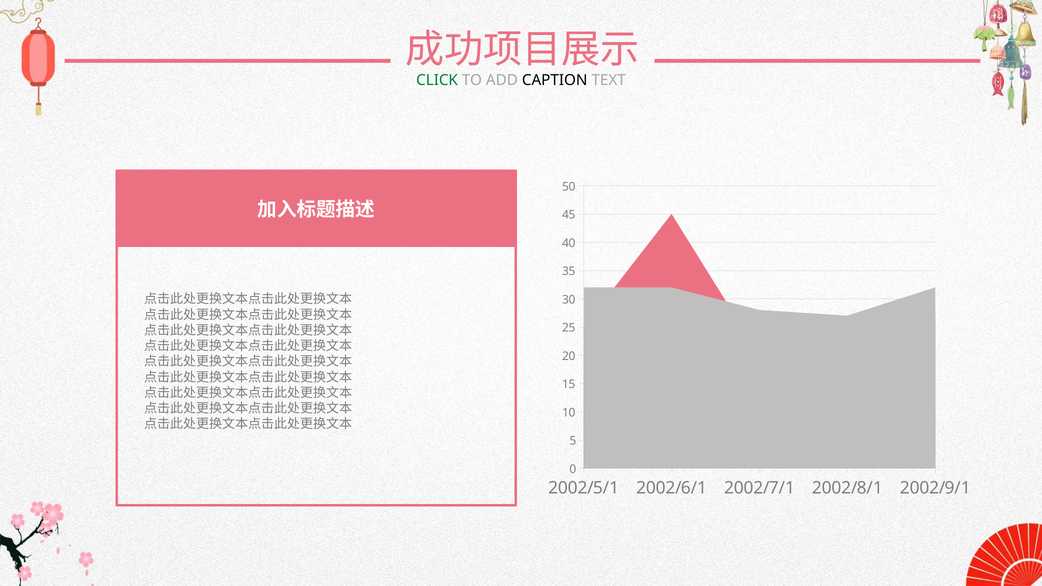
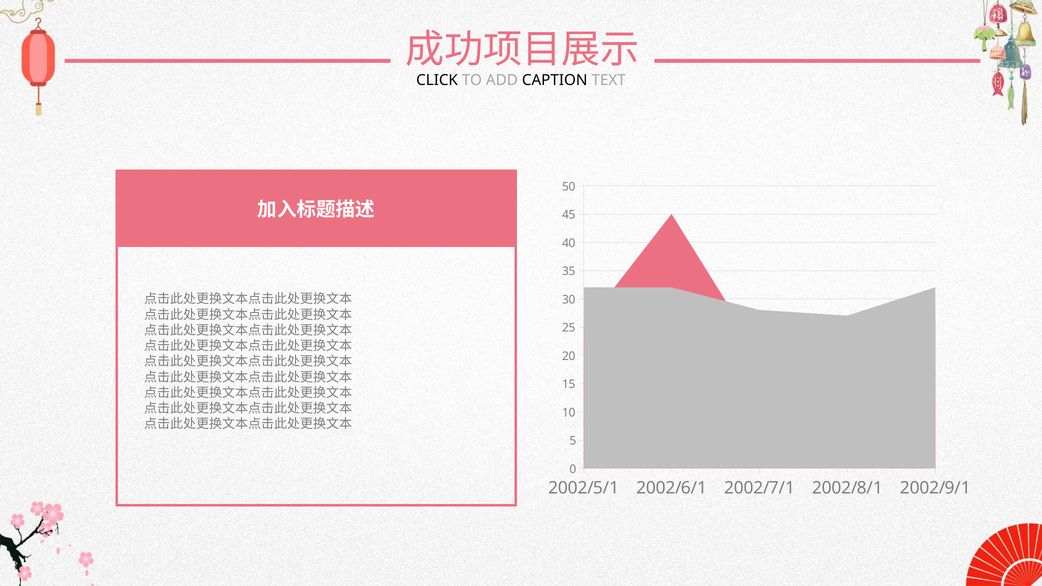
CLICK colour: green -> black
